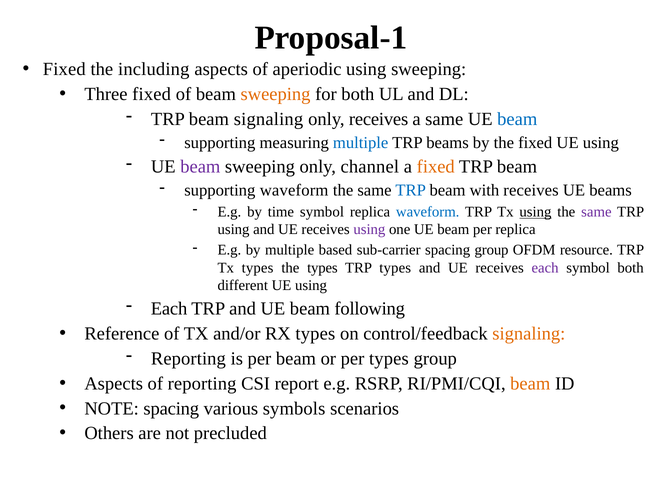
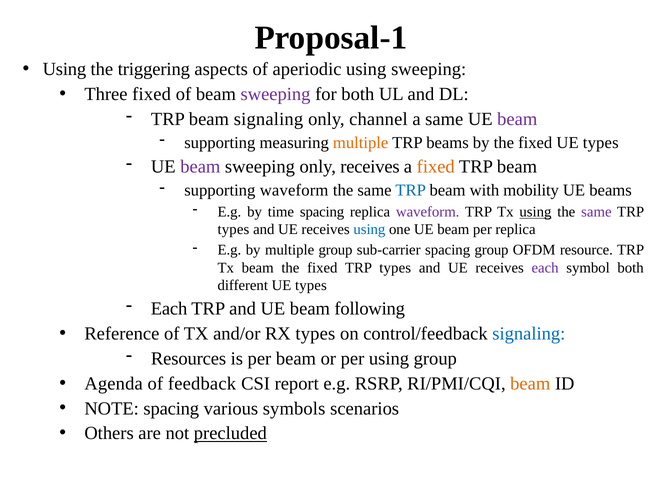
Fixed at (64, 69): Fixed -> Using
including: including -> triggering
sweeping at (276, 94) colour: orange -> purple
only receives: receives -> channel
beam at (517, 119) colour: blue -> purple
multiple at (361, 143) colour: blue -> orange
using at (601, 143): using -> types
only channel: channel -> receives
with receives: receives -> mobility
time symbol: symbol -> spacing
waveform at (428, 212) colour: blue -> purple
using at (234, 230): using -> types
using at (369, 230) colour: purple -> blue
multiple based: based -> group
Tx types: types -> beam
types at (322, 268): types -> fixed
different UE using: using -> types
signaling at (529, 334) colour: orange -> blue
Reporting at (188, 359): Reporting -> Resources
per types: types -> using
Aspects at (114, 384): Aspects -> Agenda
of reporting: reporting -> feedback
precluded underline: none -> present
